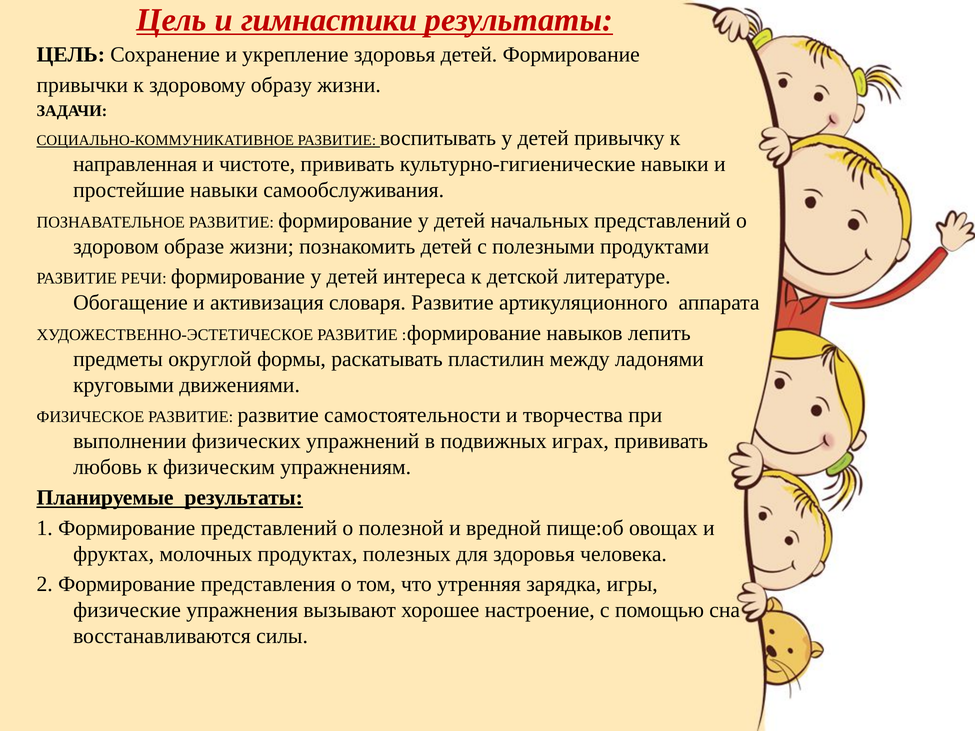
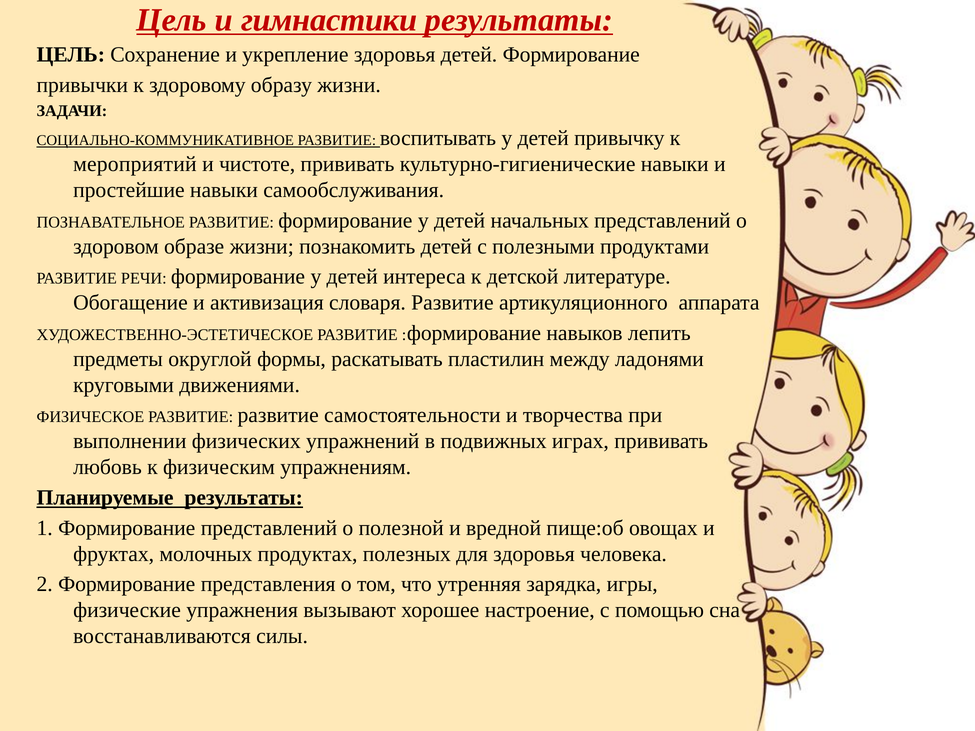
направленная: направленная -> мероприятий
